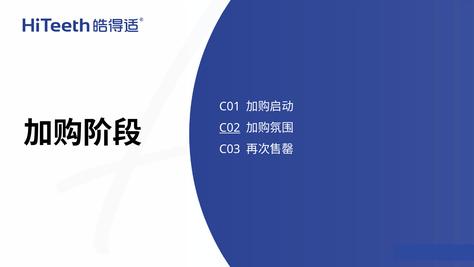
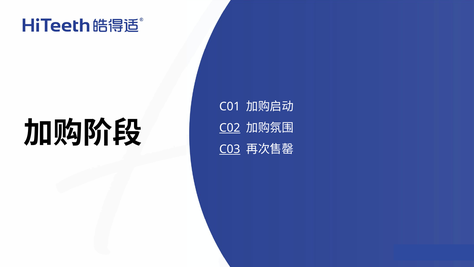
C03 underline: none -> present
